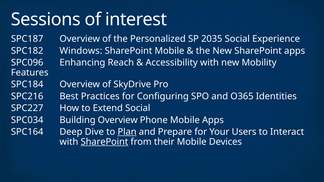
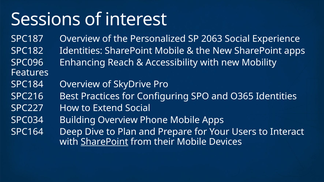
2035: 2035 -> 2063
SPC182 Windows: Windows -> Identities
Plan underline: present -> none
